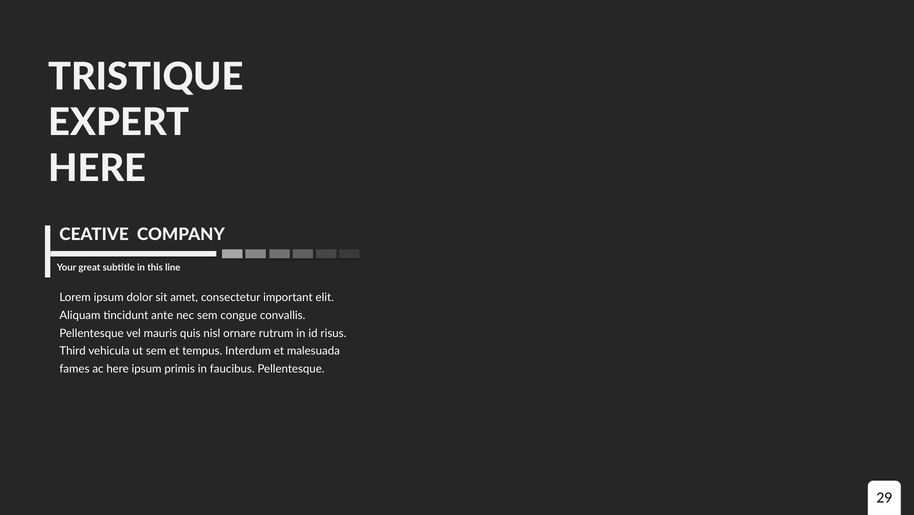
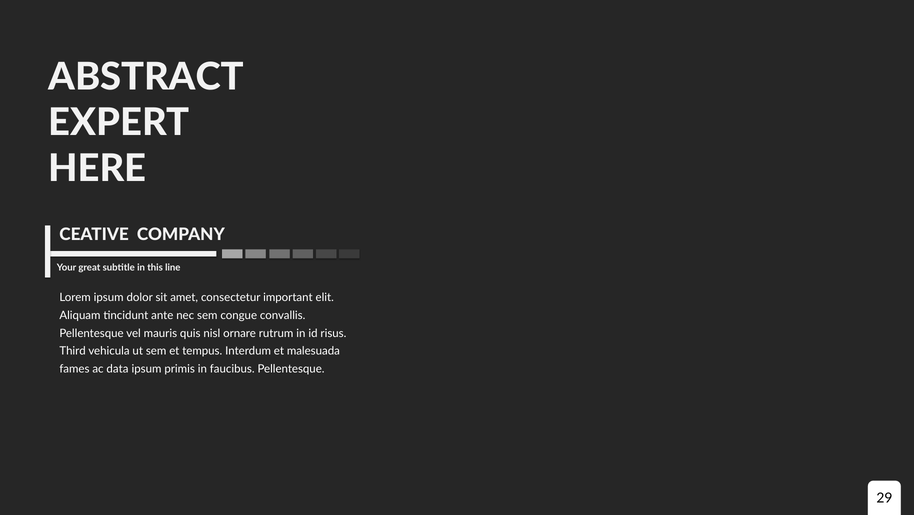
TRISTIQUE: TRISTIQUE -> ABSTRACT
ac here: here -> data
